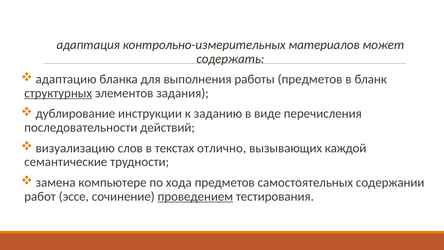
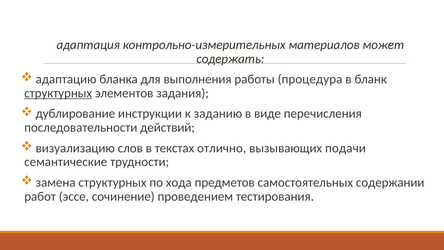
работы предметов: предметов -> процедура
каждой: каждой -> подачи
замена компьютере: компьютере -> структурных
проведением underline: present -> none
